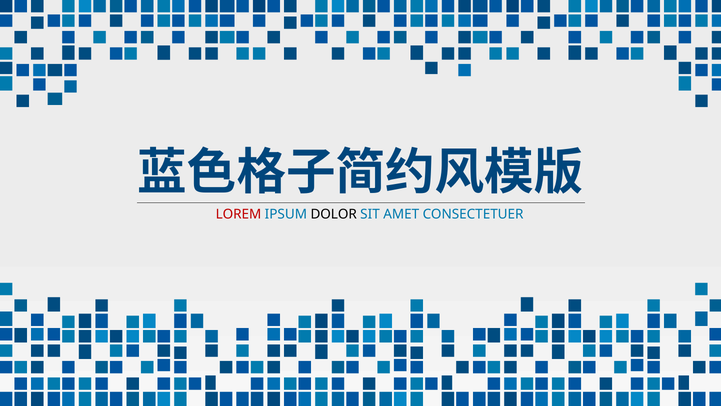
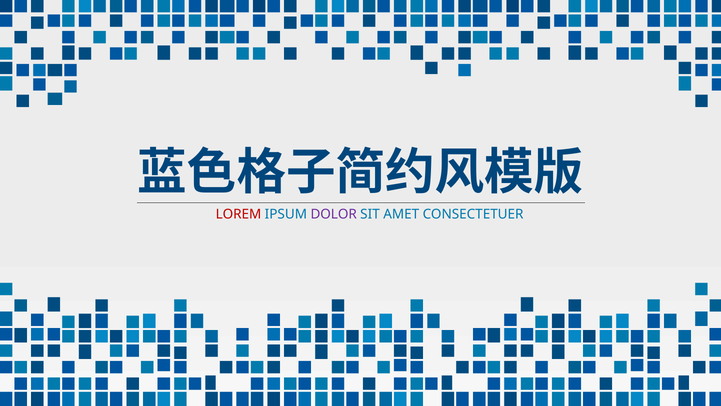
DOLOR colour: black -> purple
